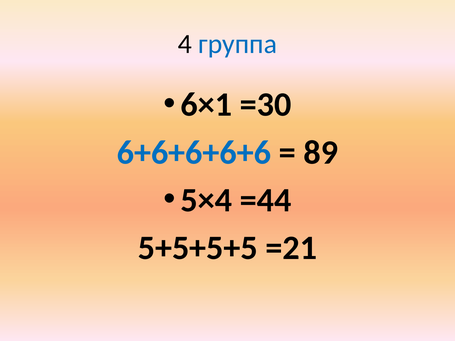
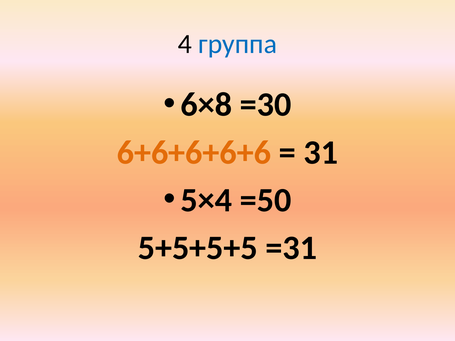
6×1: 6×1 -> 6×8
6+6+6+6+6 colour: blue -> orange
89: 89 -> 31
=44: =44 -> =50
=21: =21 -> =31
